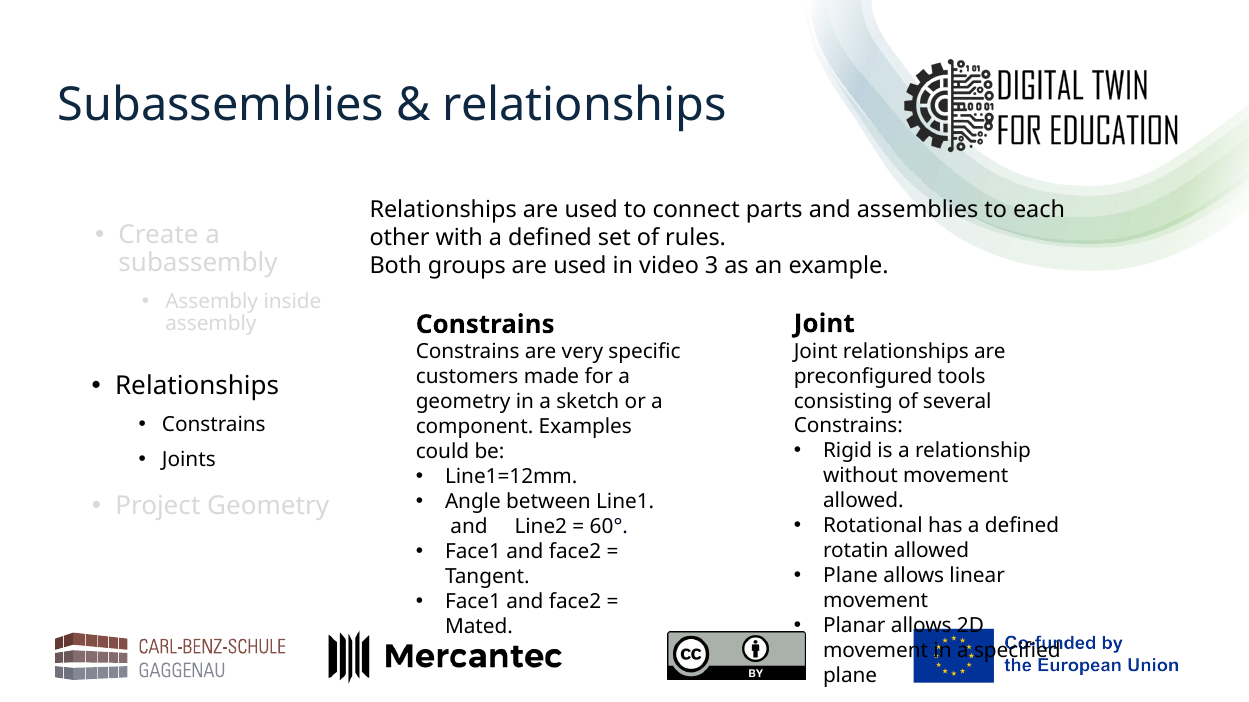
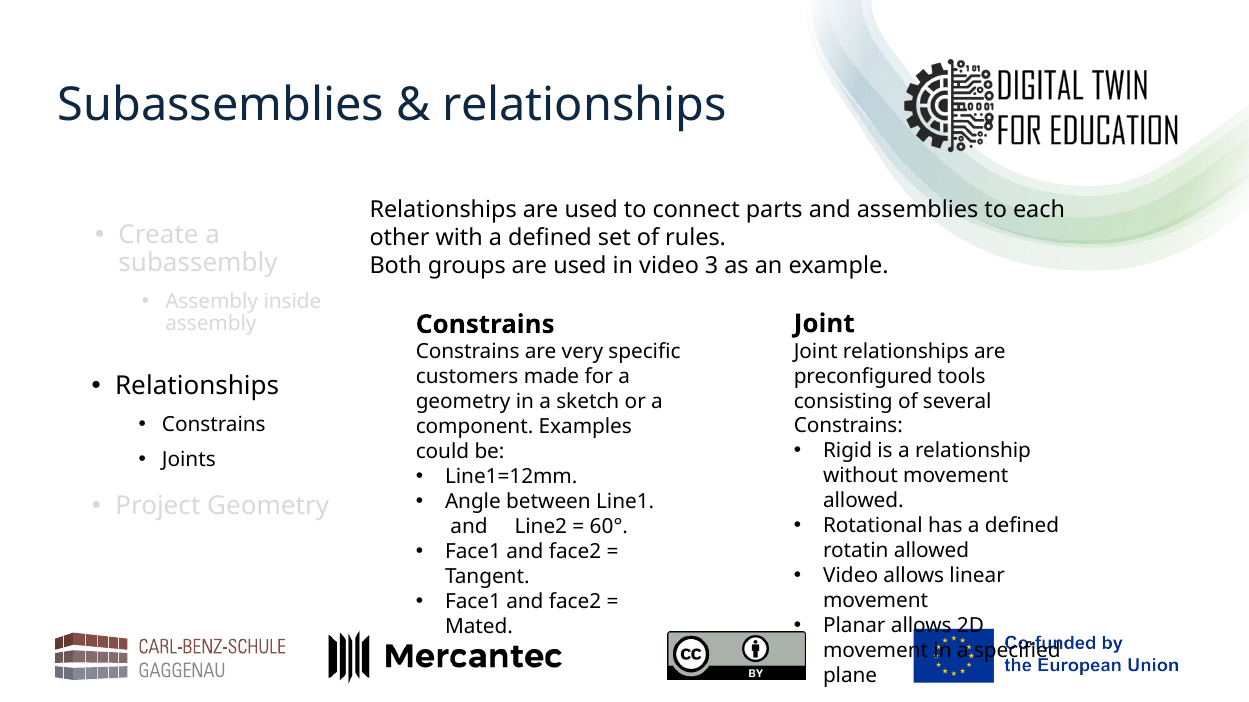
Plane at (850, 576): Plane -> Video
